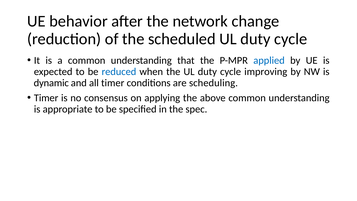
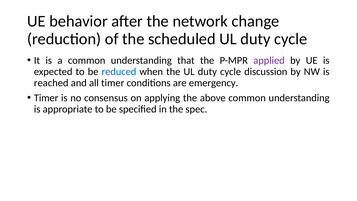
applied colour: blue -> purple
improving: improving -> discussion
dynamic: dynamic -> reached
scheduling: scheduling -> emergency
